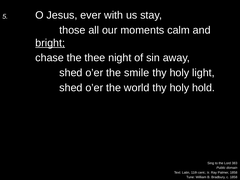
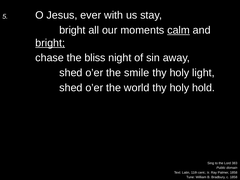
those at (72, 30): those -> bright
calm underline: none -> present
thee: thee -> bliss
